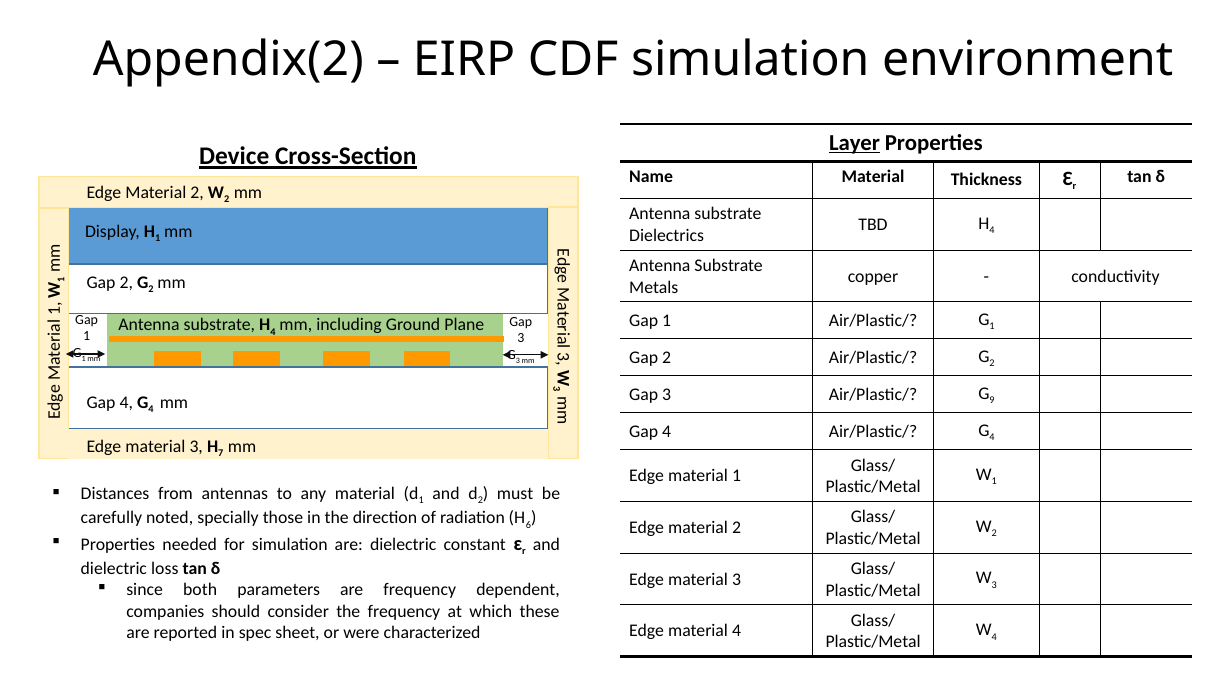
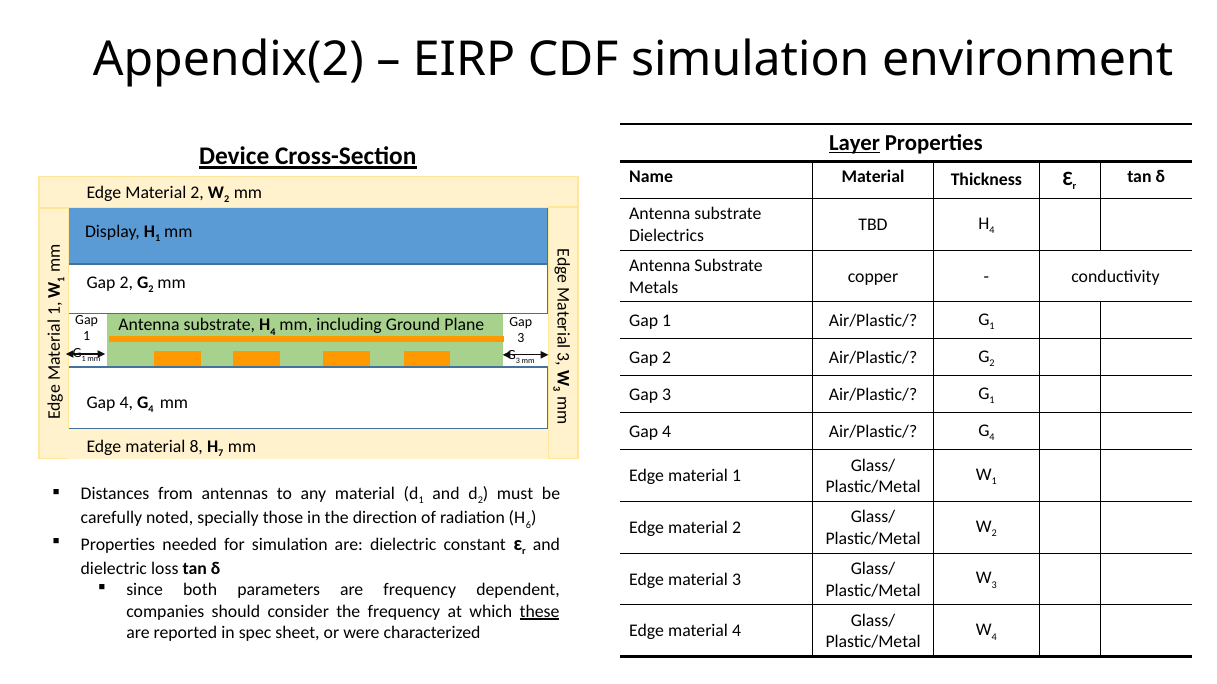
9 at (992, 400): 9 -> 1
3 at (196, 447): 3 -> 8
these underline: none -> present
